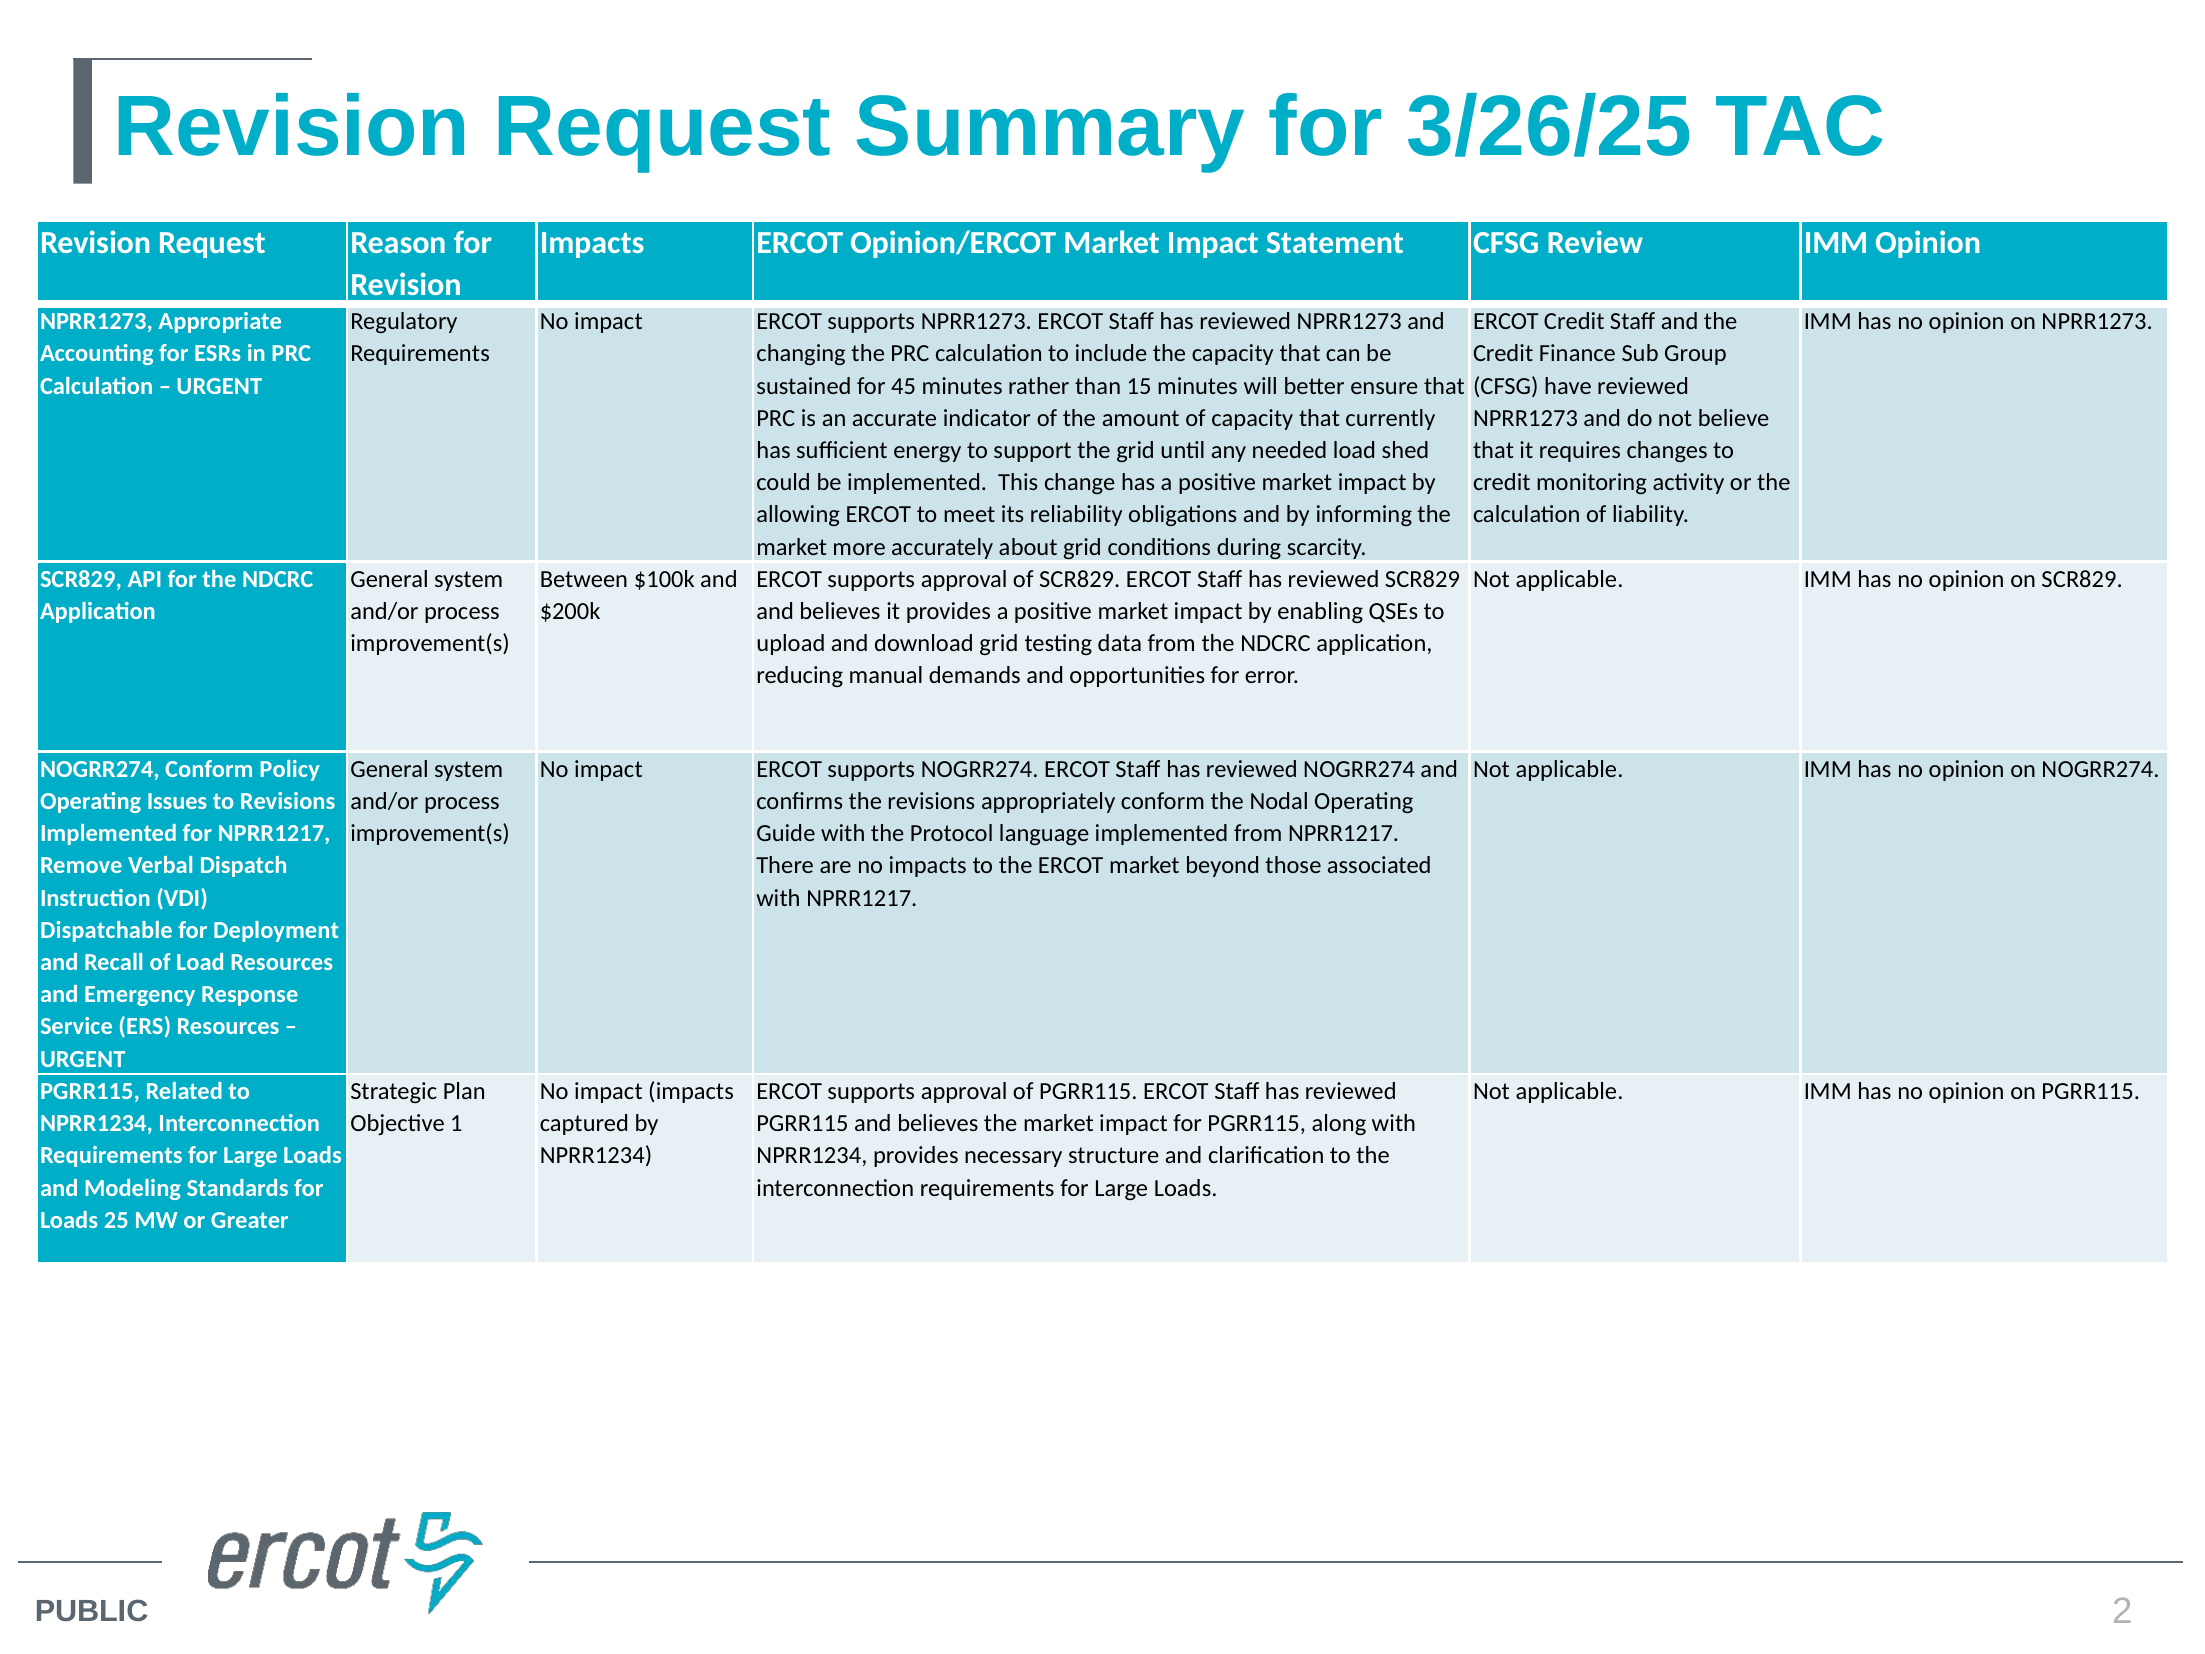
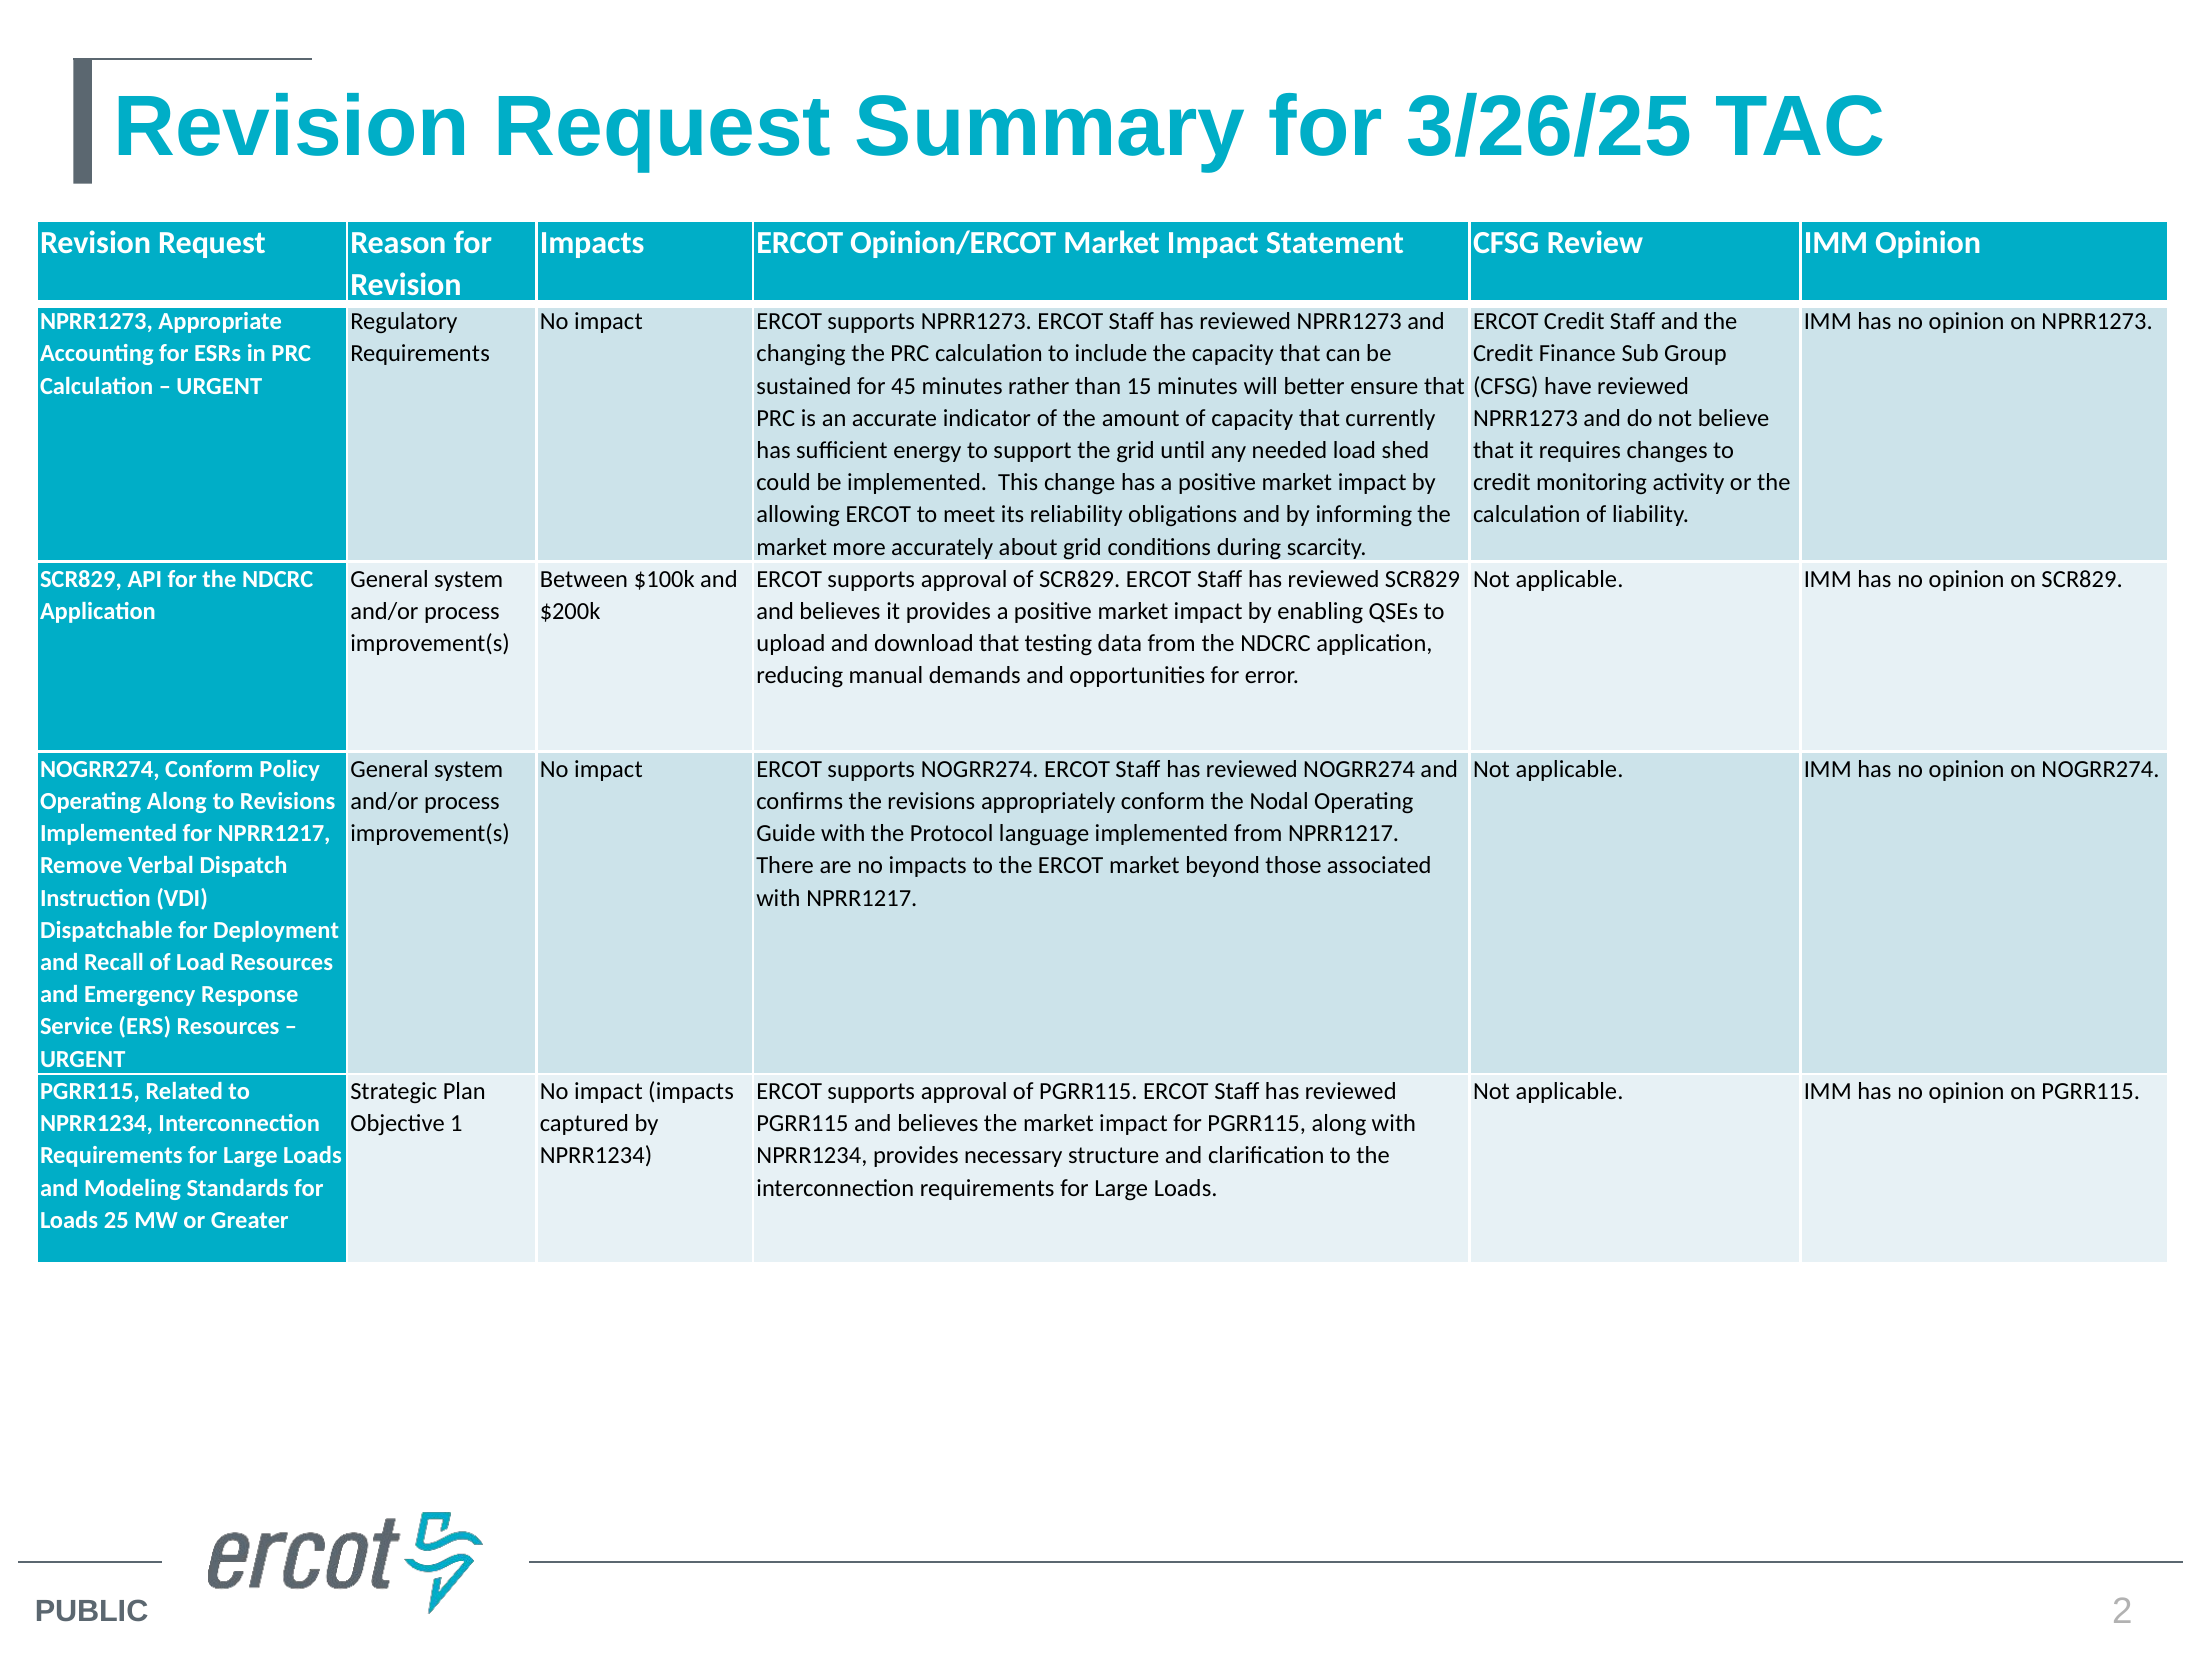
download grid: grid -> that
Operating Issues: Issues -> Along
